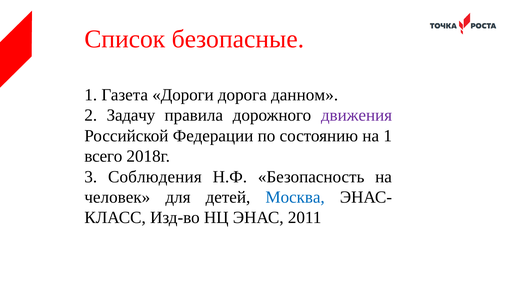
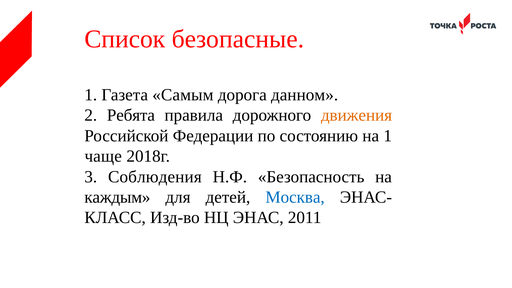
Дороги: Дороги -> Самым
Задачу: Задачу -> Ребята
движения colour: purple -> orange
всего: всего -> чаще
человек: человек -> каждым
